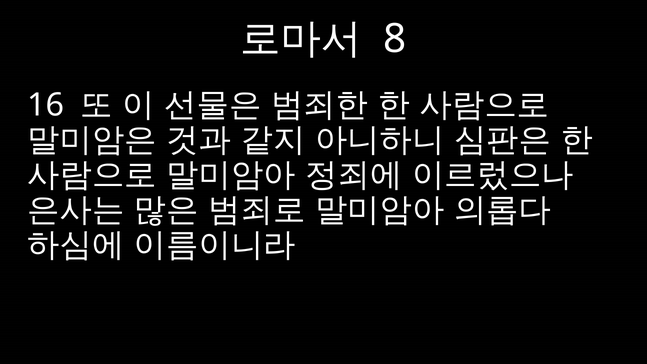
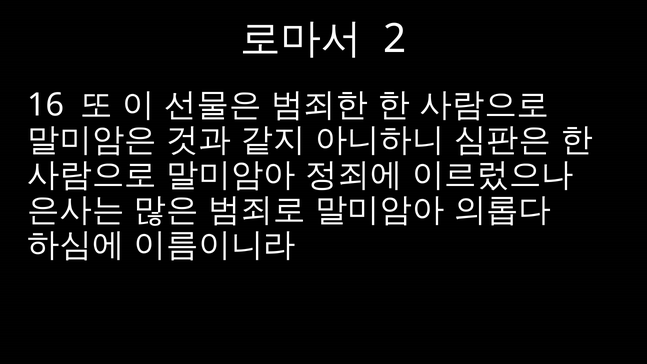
8: 8 -> 2
